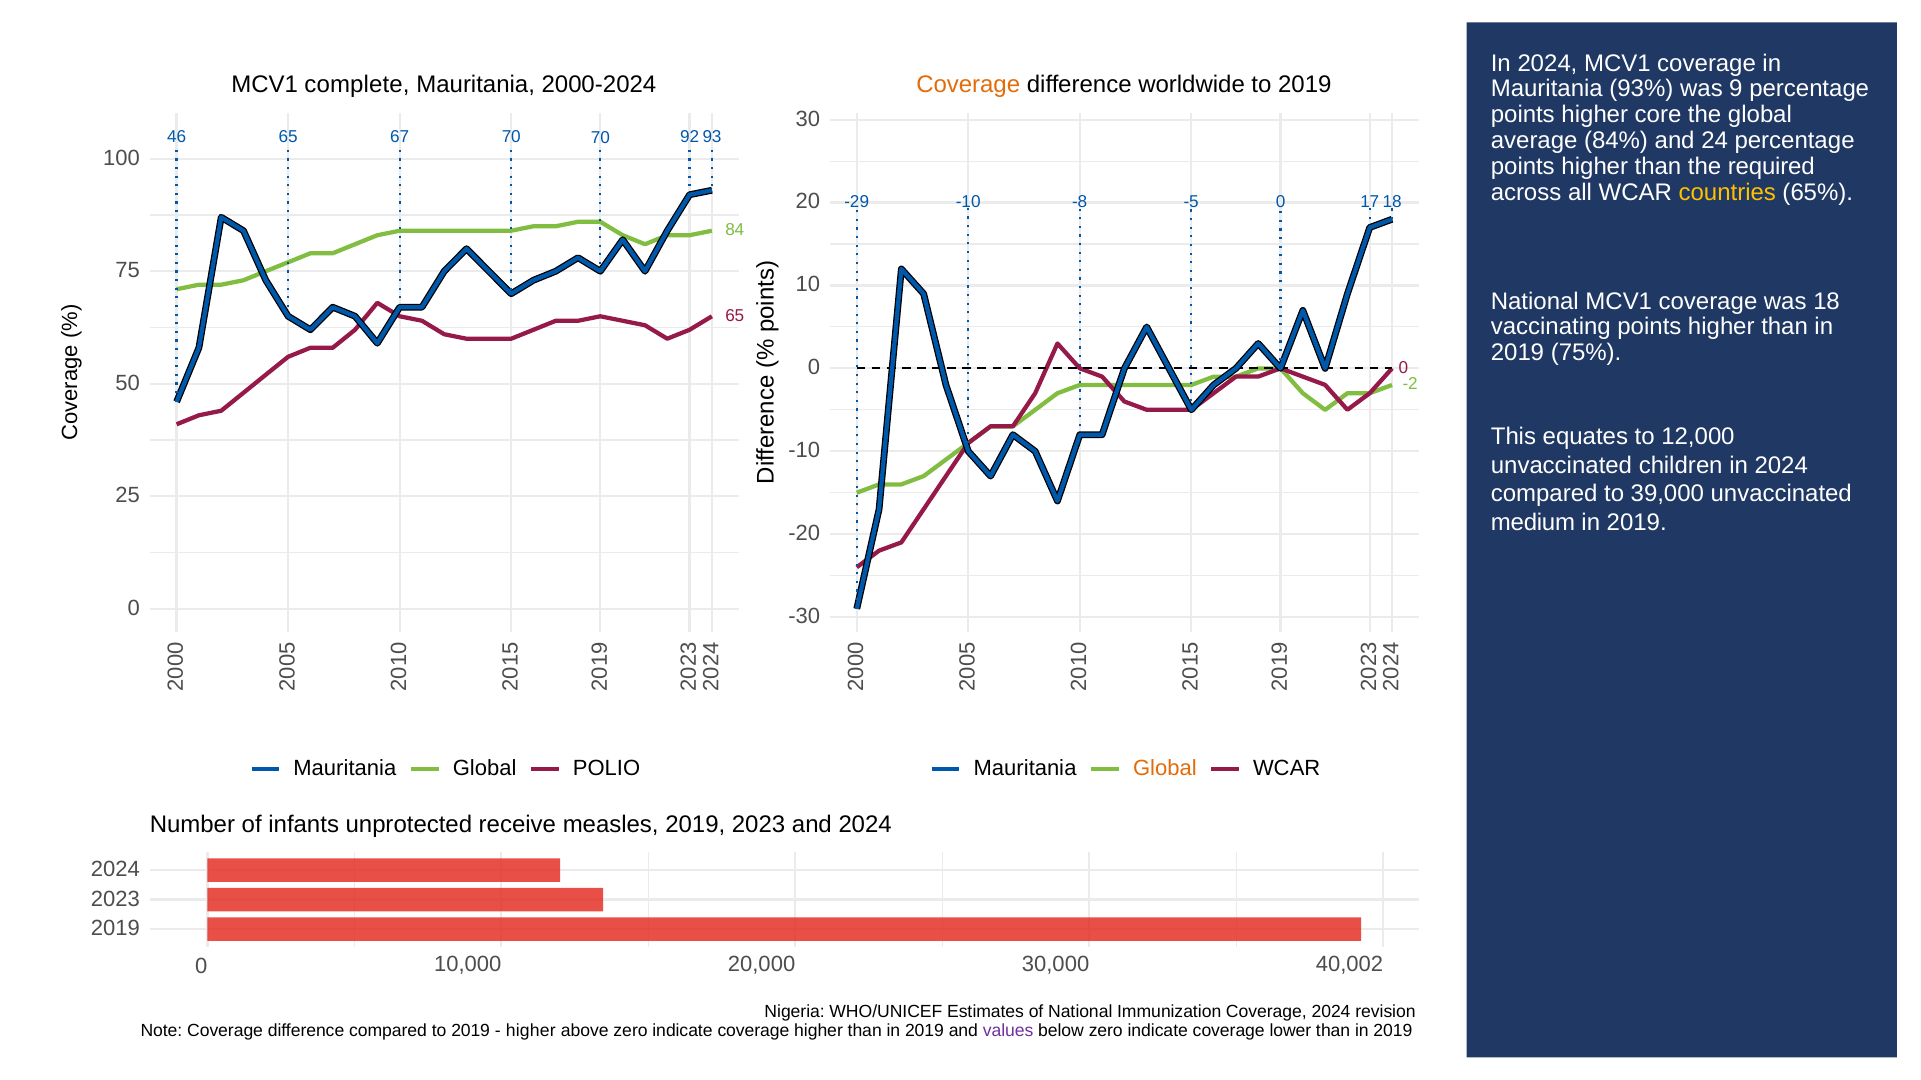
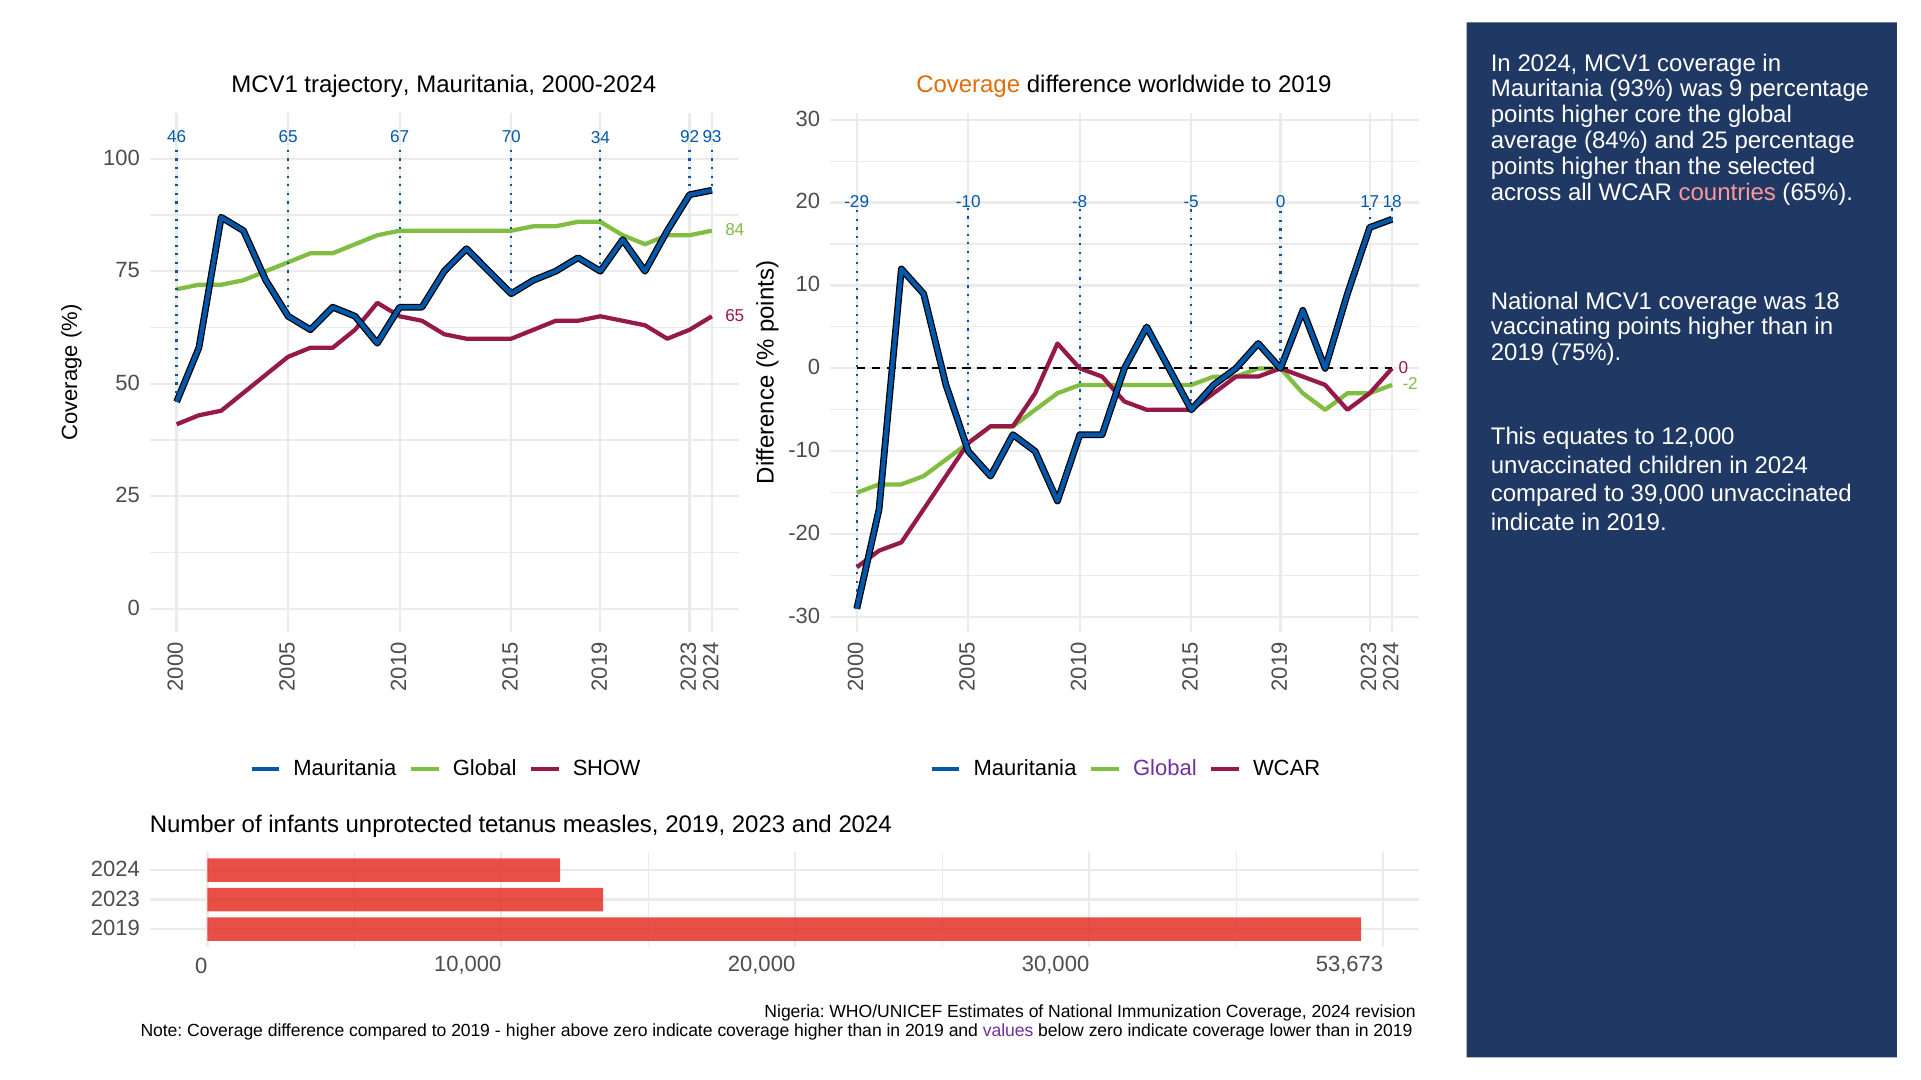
complete: complete -> trajectory
70 70: 70 -> 34
and 24: 24 -> 25
required: required -> selected
countries colour: yellow -> pink
medium at (1533, 523): medium -> indicate
POLIO: POLIO -> SHOW
Global at (1165, 768) colour: orange -> purple
receive: receive -> tetanus
40,002: 40,002 -> 53,673
